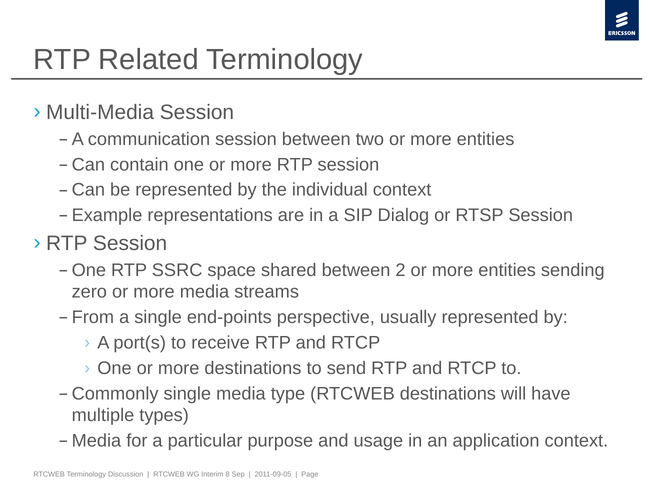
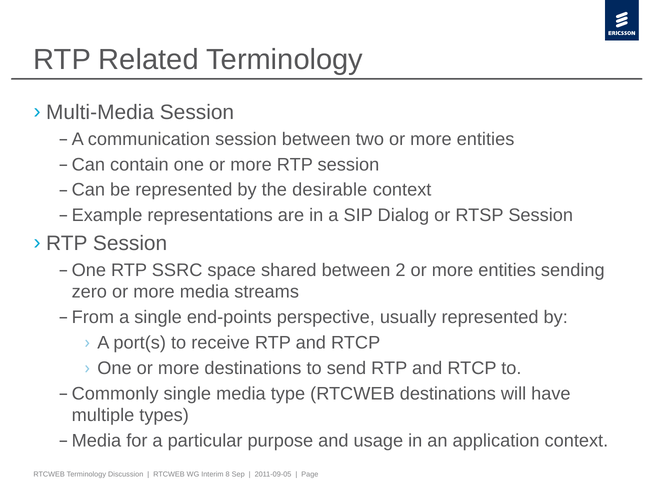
individual: individual -> desirable
